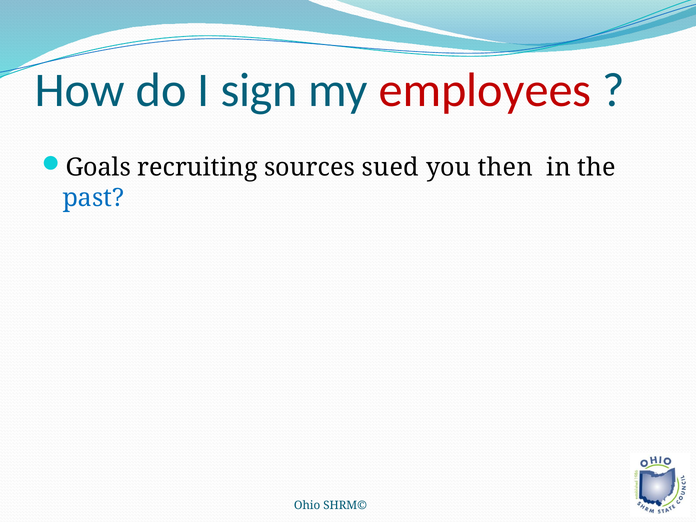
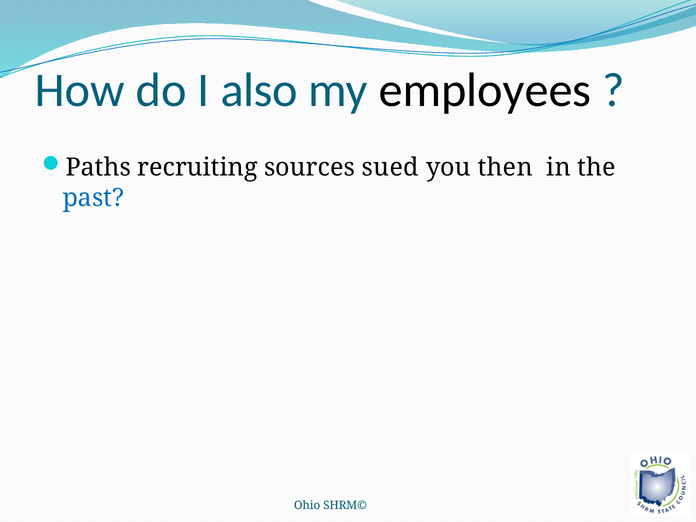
sign: sign -> also
employees colour: red -> black
Goals: Goals -> Paths
